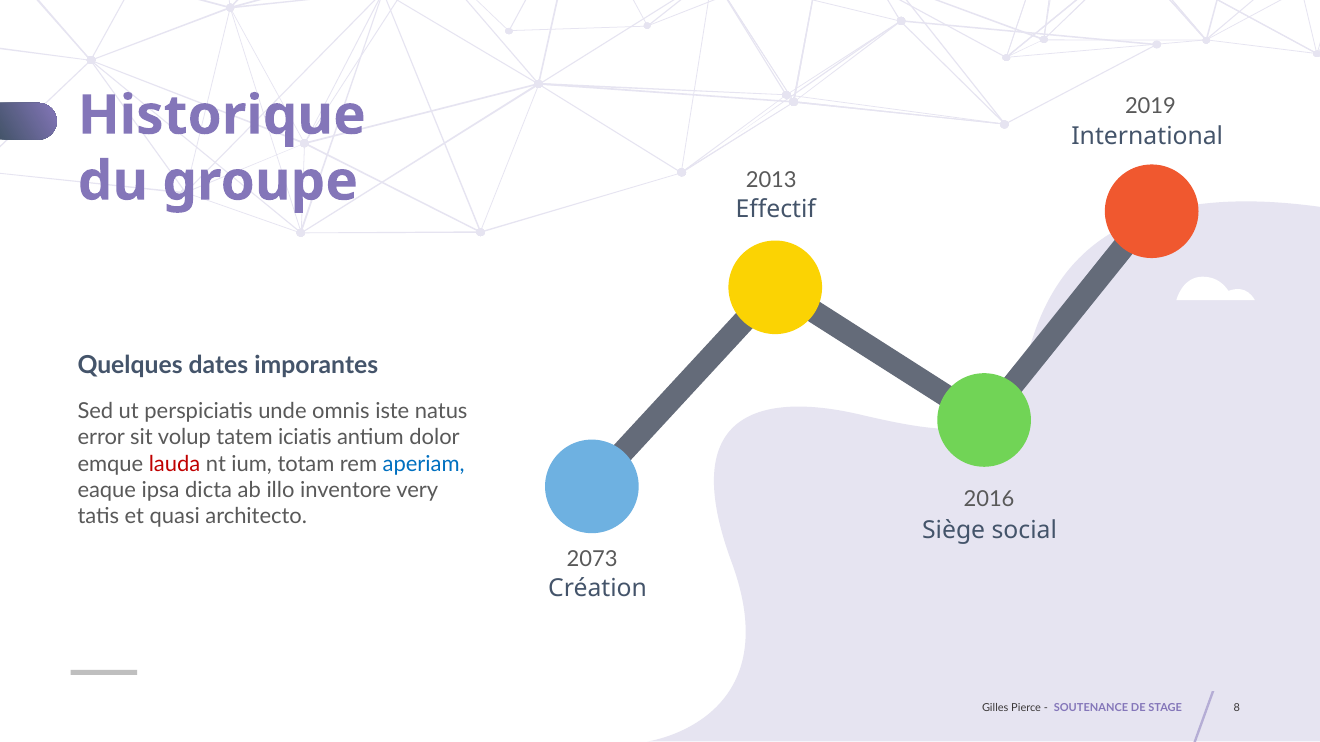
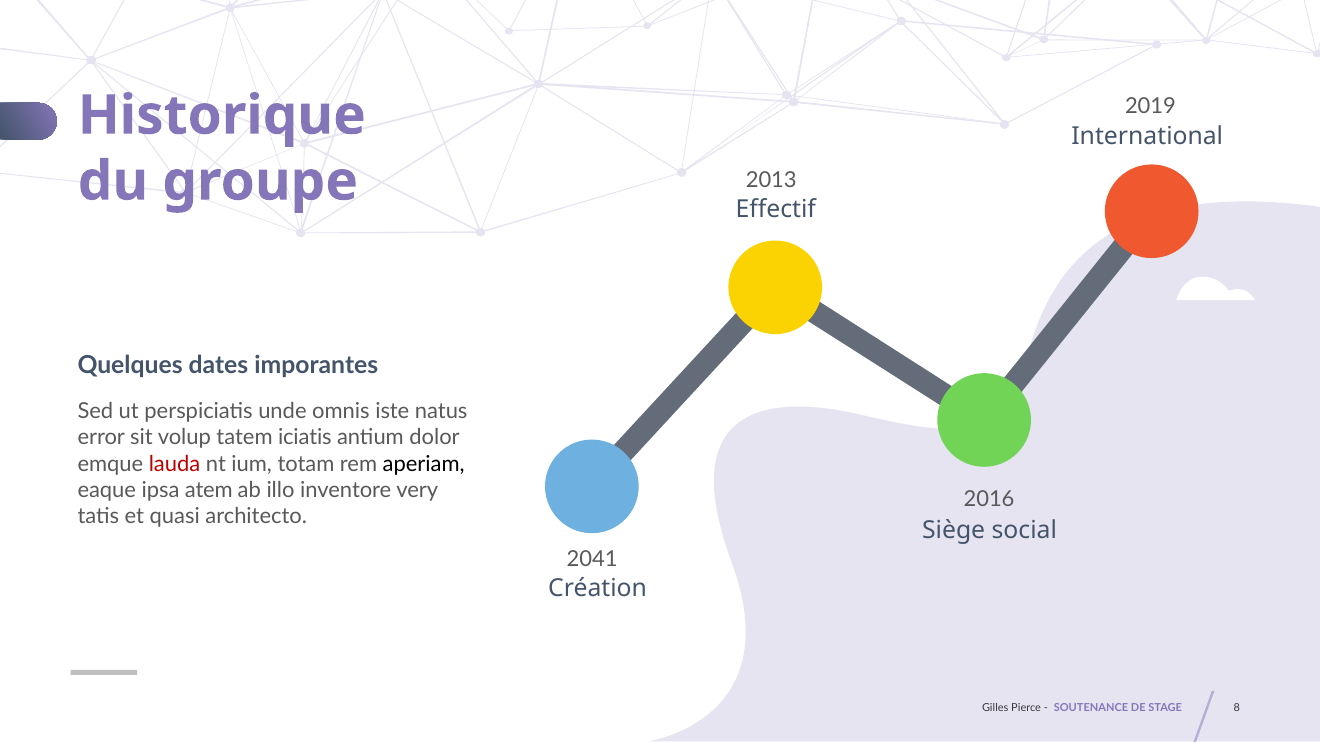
aperiam colour: blue -> black
dicta: dicta -> atem
2073: 2073 -> 2041
